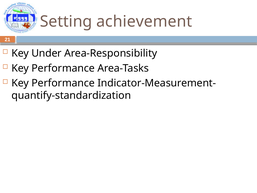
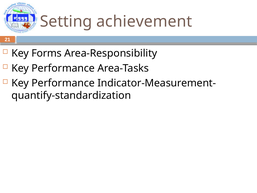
Under: Under -> Forms
